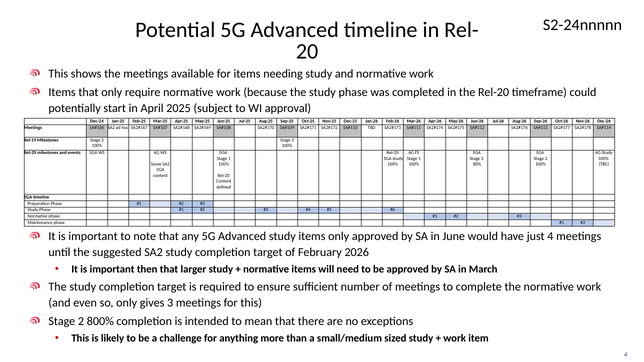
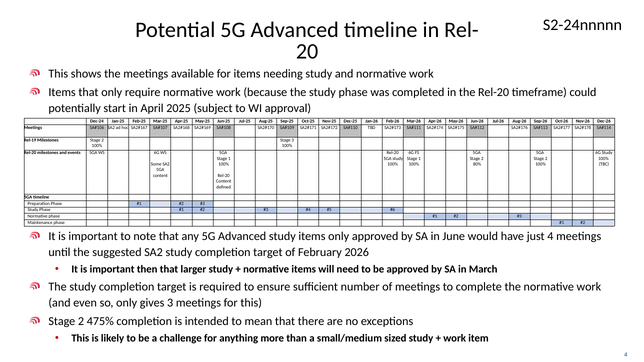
800%: 800% -> 475%
